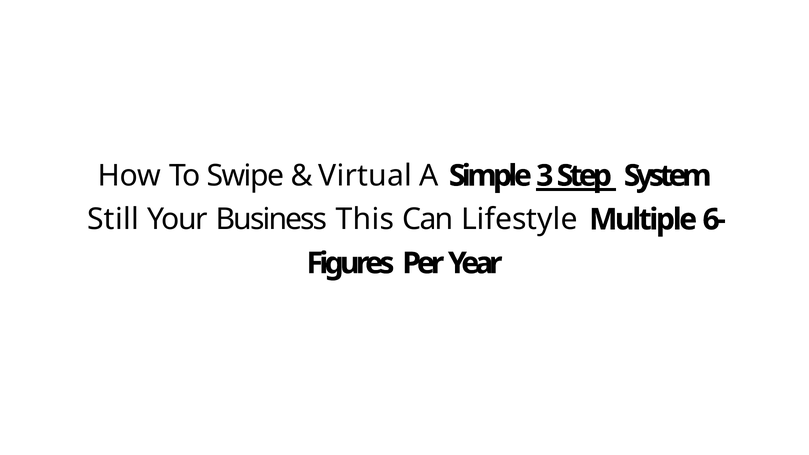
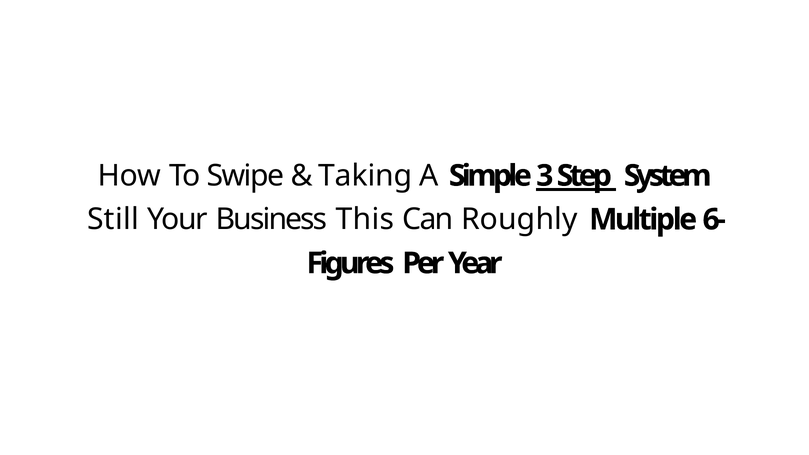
Virtual: Virtual -> Taking
Lifestyle: Lifestyle -> Roughly
